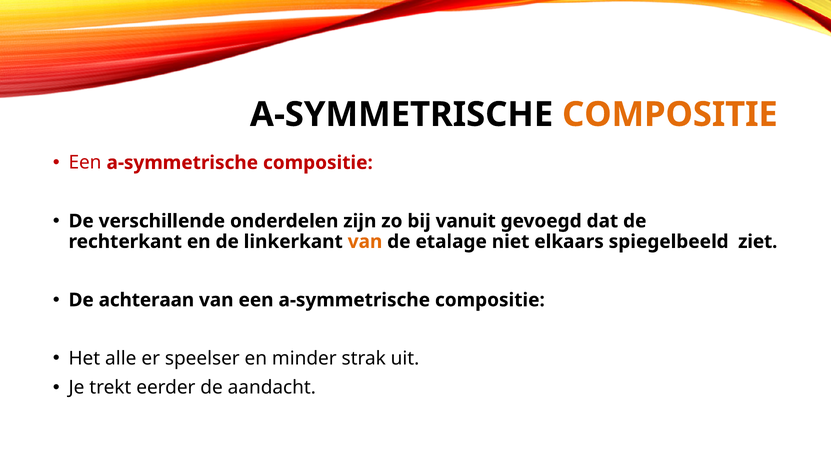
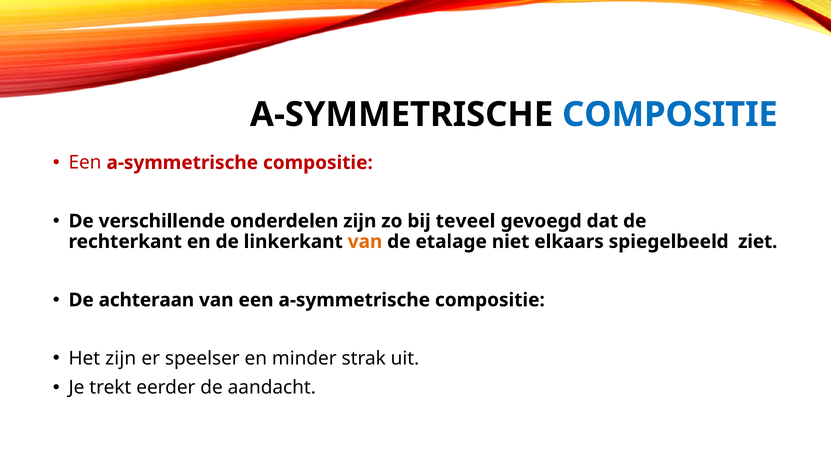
COMPOSITIE at (670, 115) colour: orange -> blue
vanuit: vanuit -> teveel
Het alle: alle -> zijn
